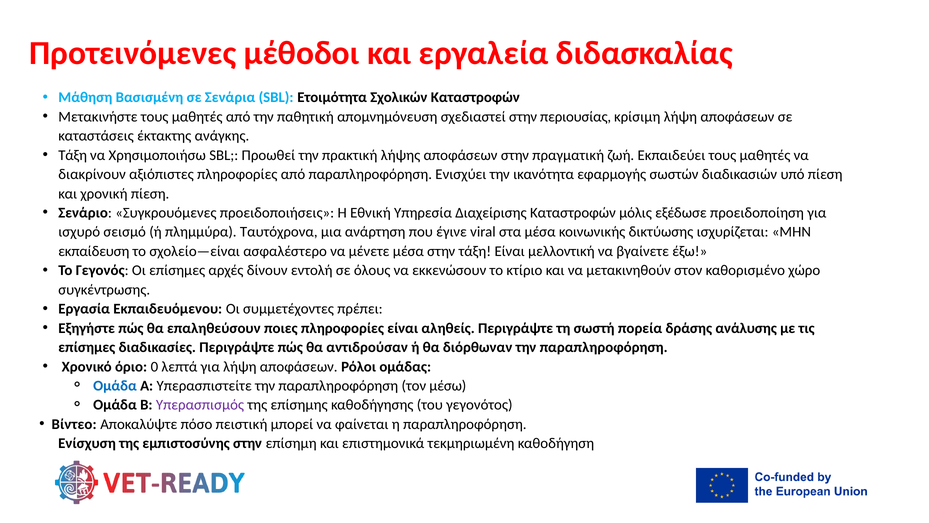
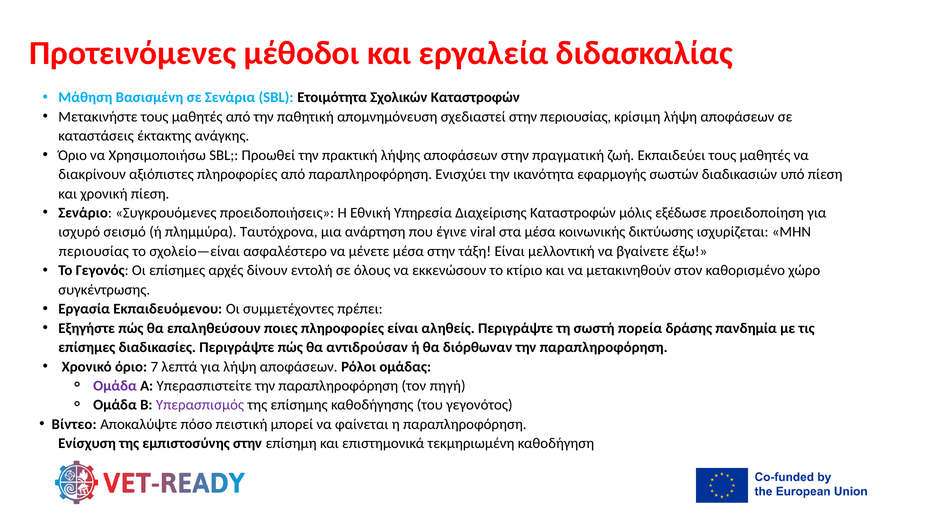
Τάξη at (73, 155): Τάξη -> Όριο
εκπαίδευση at (94, 251): εκπαίδευση -> περιουσίας
ανάλυσης: ανάλυσης -> πανδημία
0: 0 -> 7
Ομάδα at (115, 386) colour: blue -> purple
μέσω: μέσω -> πηγή
